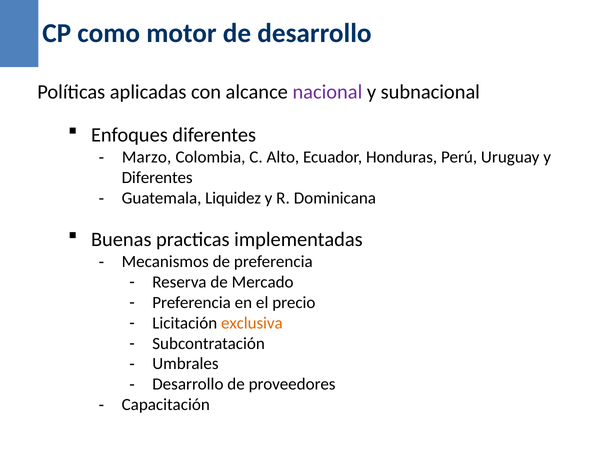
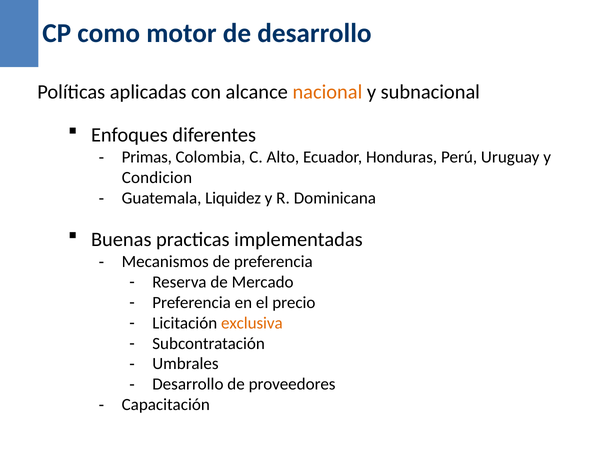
nacional colour: purple -> orange
Marzo: Marzo -> Primas
Diferentes at (157, 178): Diferentes -> Condicion
